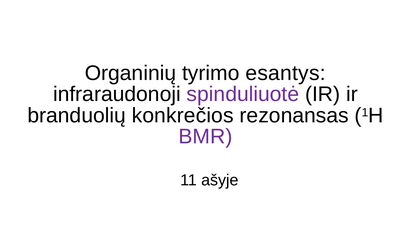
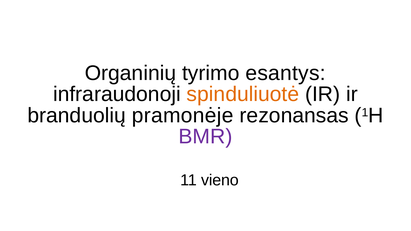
spinduliuotė colour: purple -> orange
konkrečios: konkrečios -> pramonėje
ašyje: ašyje -> vieno
